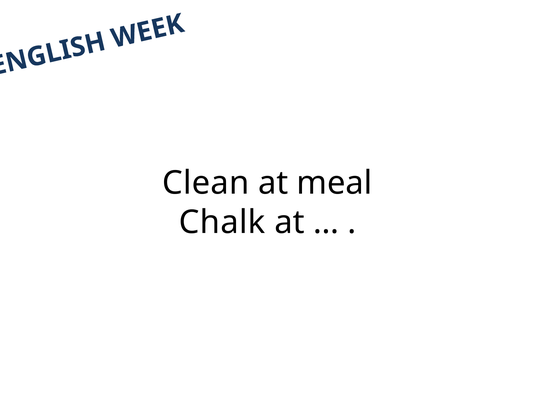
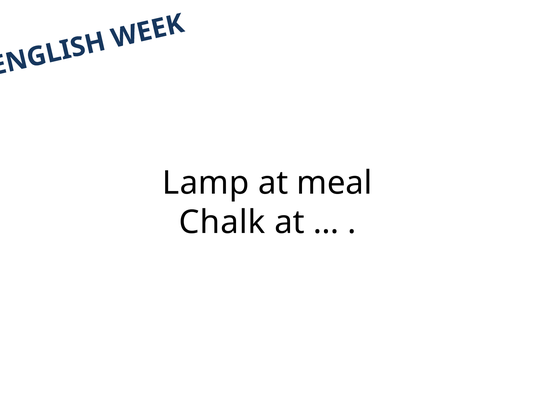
Clean: Clean -> Lamp
